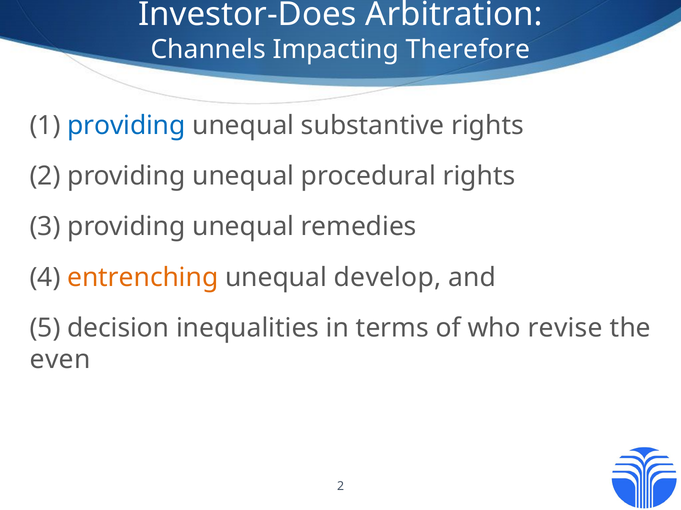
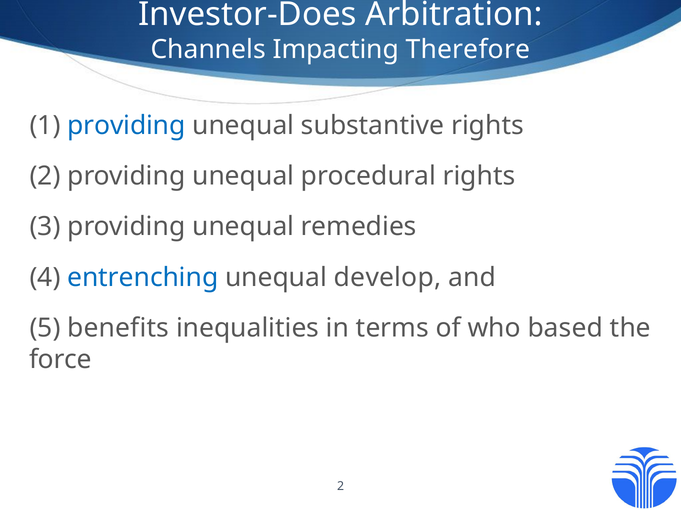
entrenching colour: orange -> blue
decision: decision -> benefits
revise: revise -> based
even: even -> force
